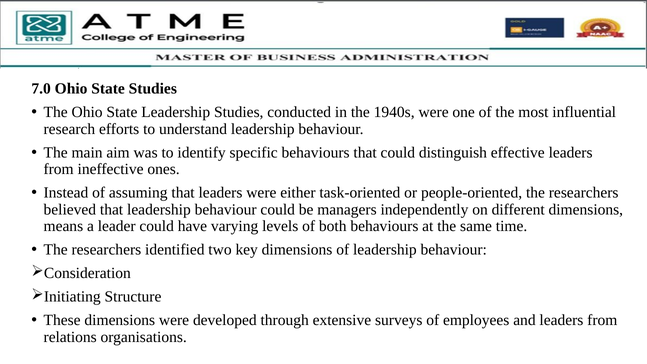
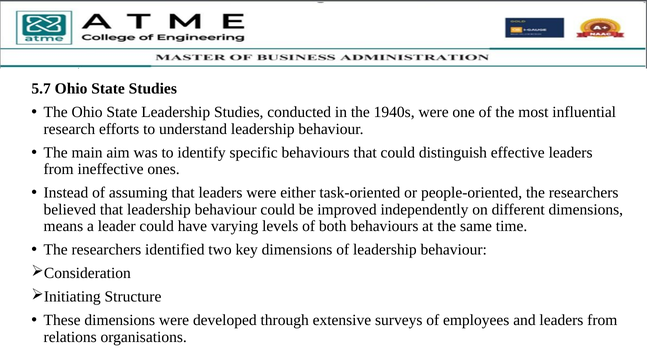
7.0: 7.0 -> 5.7
managers: managers -> improved
